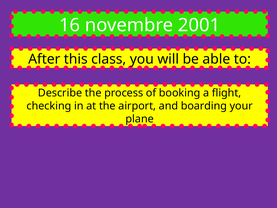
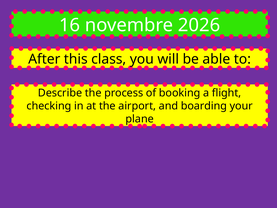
2001: 2001 -> 2026
